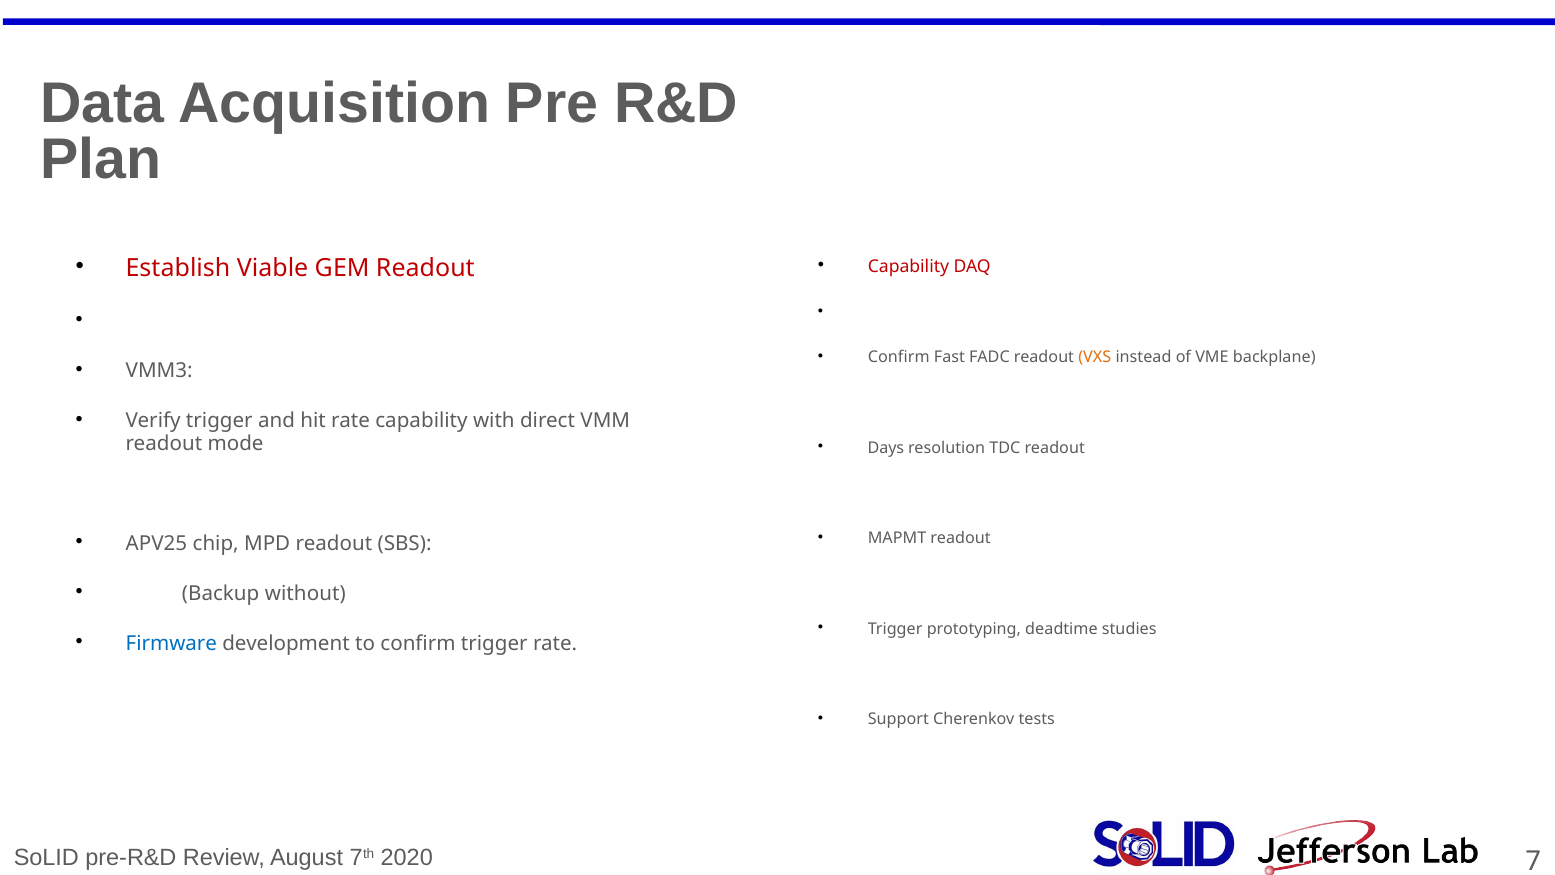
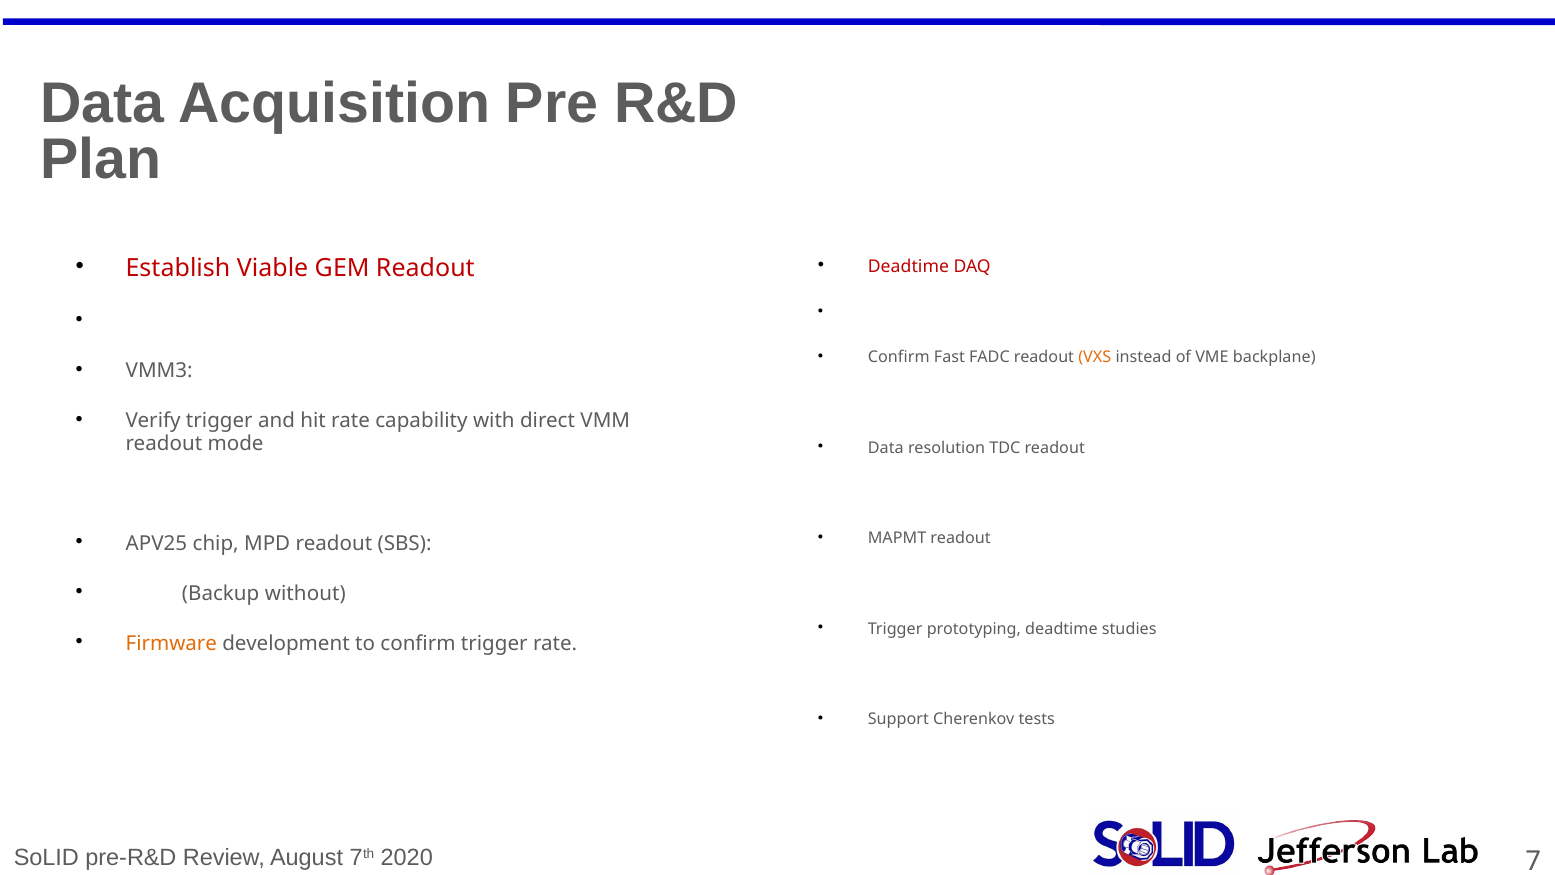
Capability at (908, 266): Capability -> Deadtime
Days at (886, 448): Days -> Data
Firmware colour: blue -> orange
